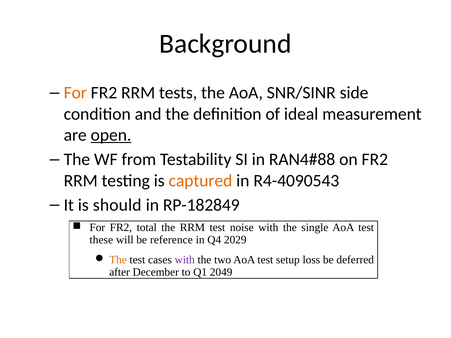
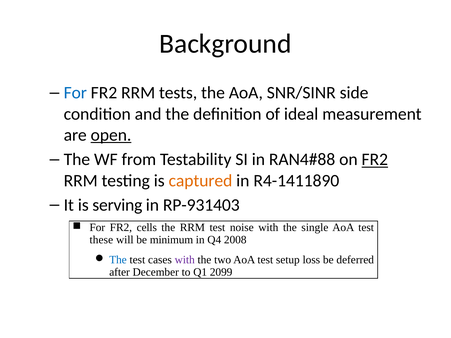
For at (75, 93) colour: orange -> blue
FR2 at (375, 160) underline: none -> present
R4-4090543: R4-4090543 -> R4-1411890
should: should -> serving
RP-182849: RP-182849 -> RP-931403
total: total -> cells
reference: reference -> minimum
2029: 2029 -> 2008
The at (118, 260) colour: orange -> blue
2049: 2049 -> 2099
